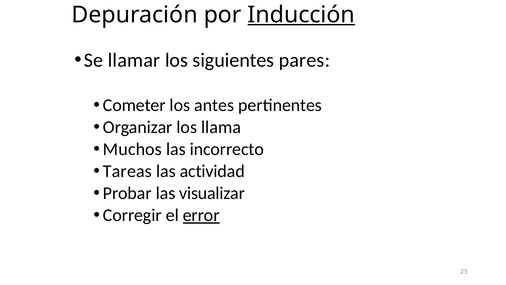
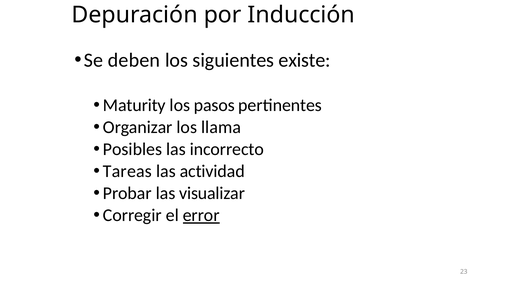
Inducción underline: present -> none
llamar: llamar -> deben
pares: pares -> existe
Cometer: Cometer -> Maturity
antes: antes -> pasos
Muchos: Muchos -> Posibles
